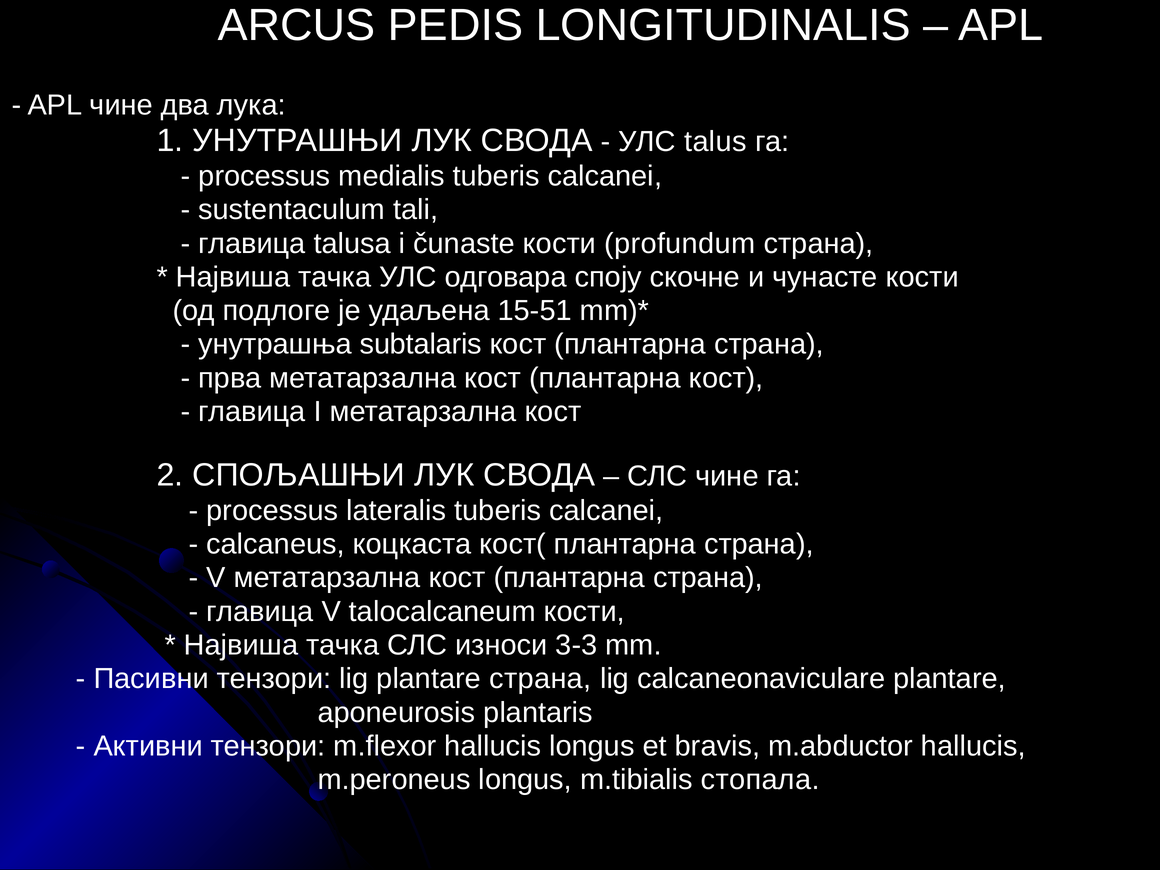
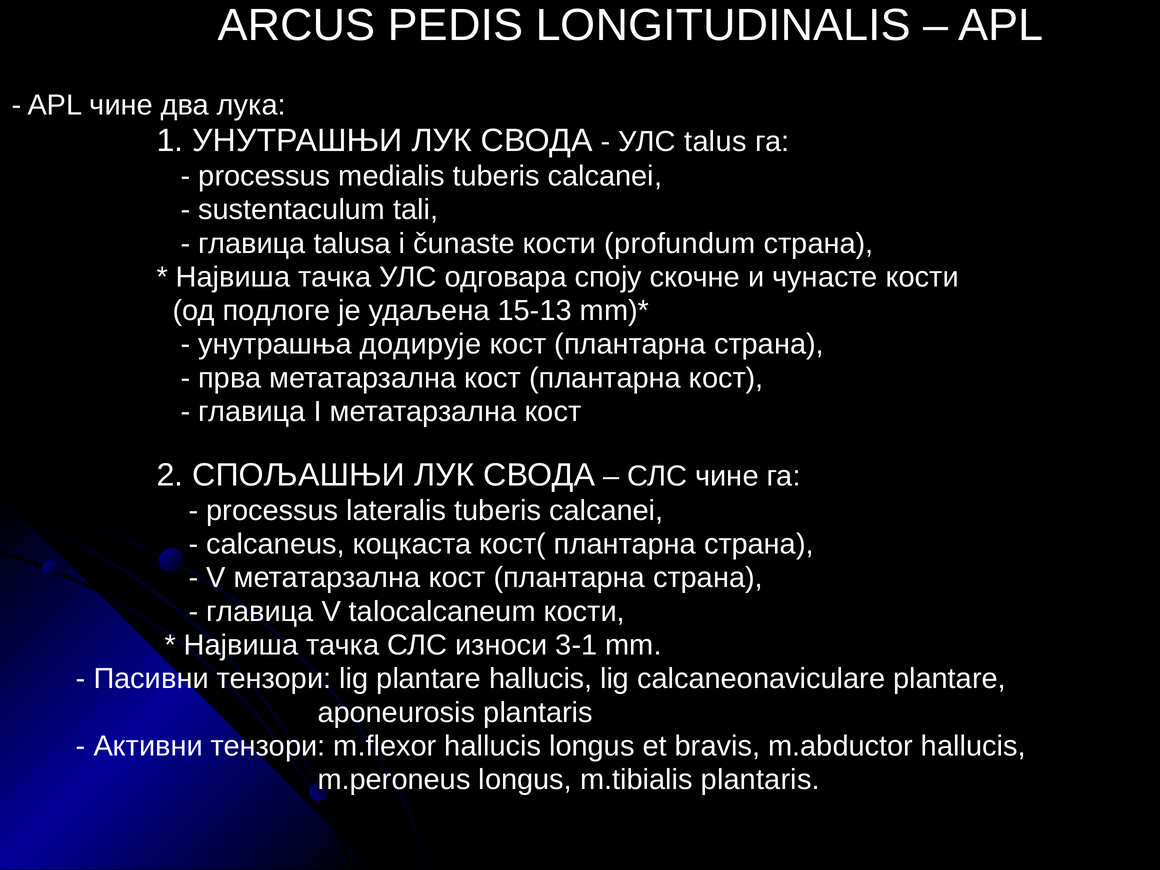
15-51: 15-51 -> 15-13
subtalaris: subtalaris -> додирује
3-3: 3-3 -> 3-1
plantare страна: страна -> hallucis
m.tibialis стопала: стопала -> plantaris
